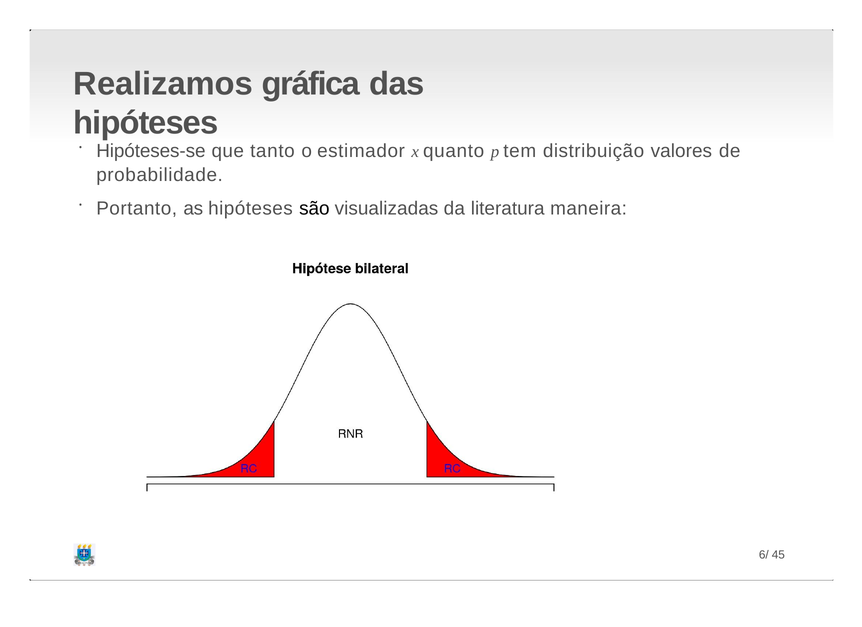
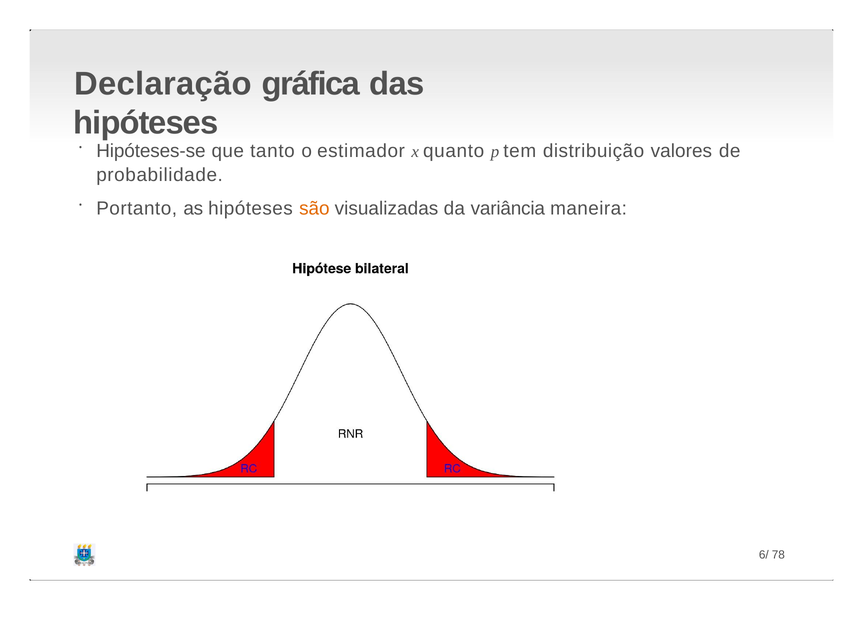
Realizamos: Realizamos -> Declaração
são colour: black -> orange
literatura: literatura -> variância
45: 45 -> 78
